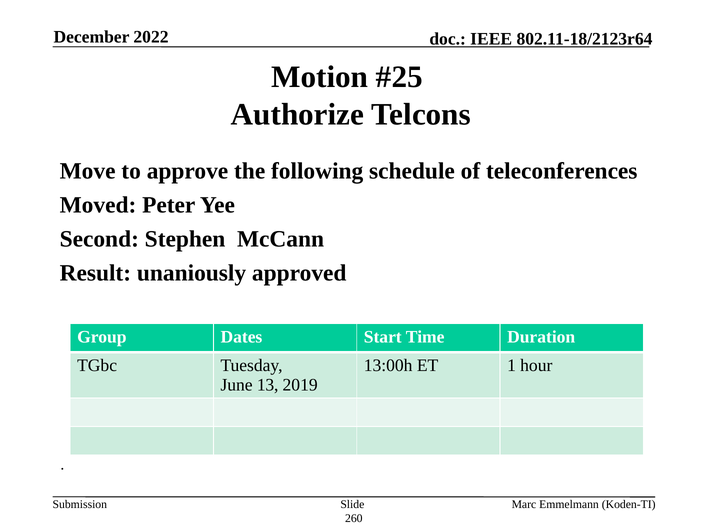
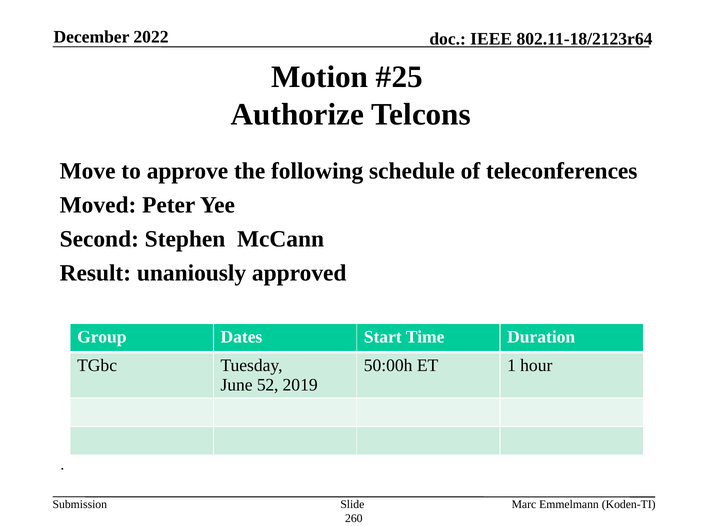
13:00h: 13:00h -> 50:00h
13: 13 -> 52
